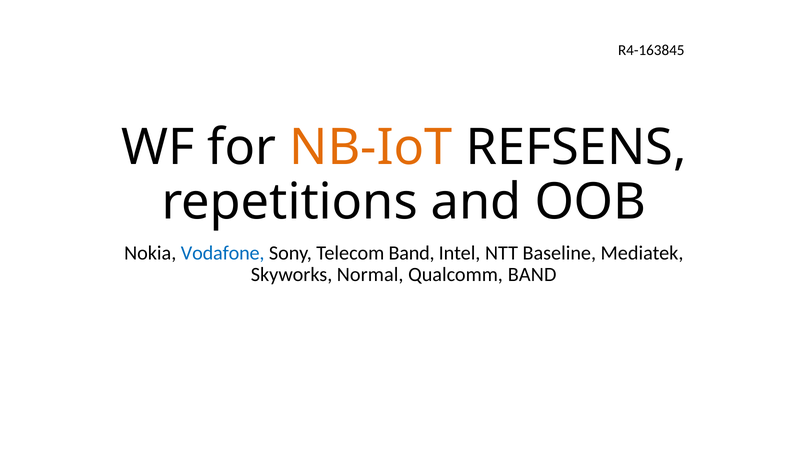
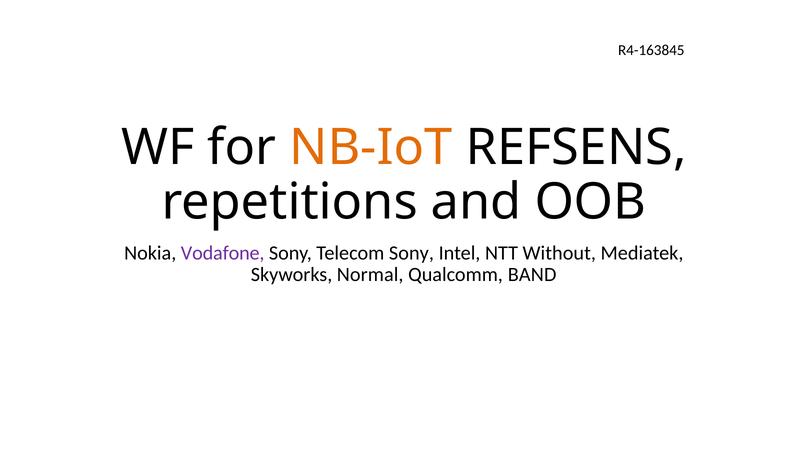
Vodafone colour: blue -> purple
Telecom Band: Band -> Sony
Baseline: Baseline -> Without
